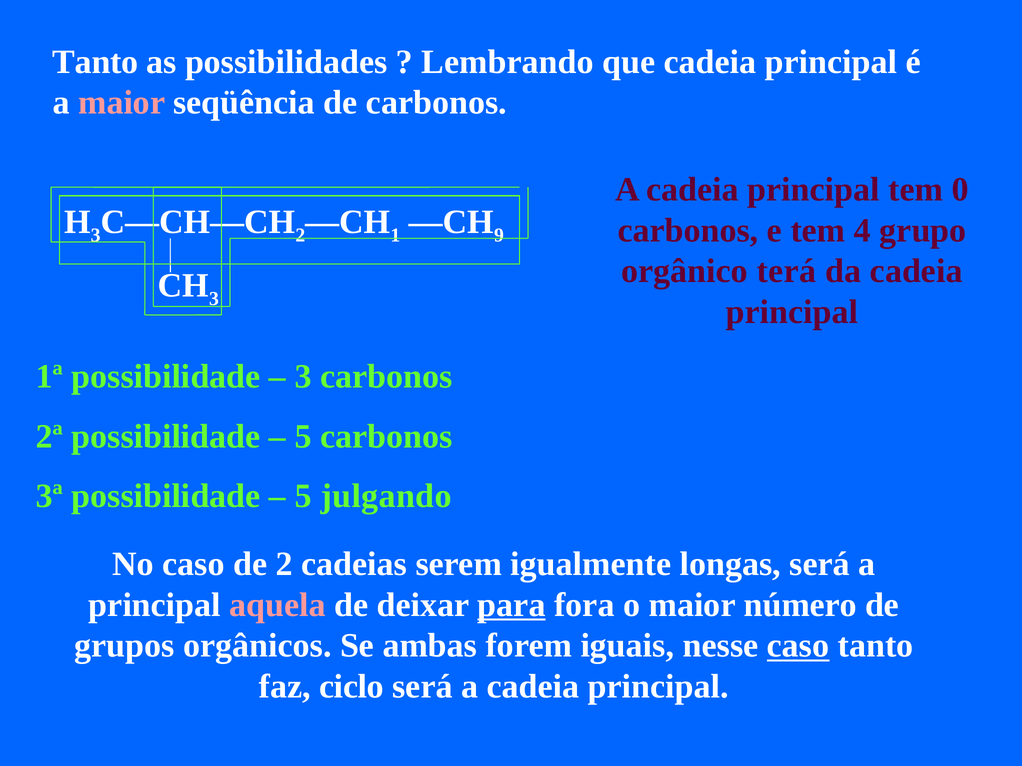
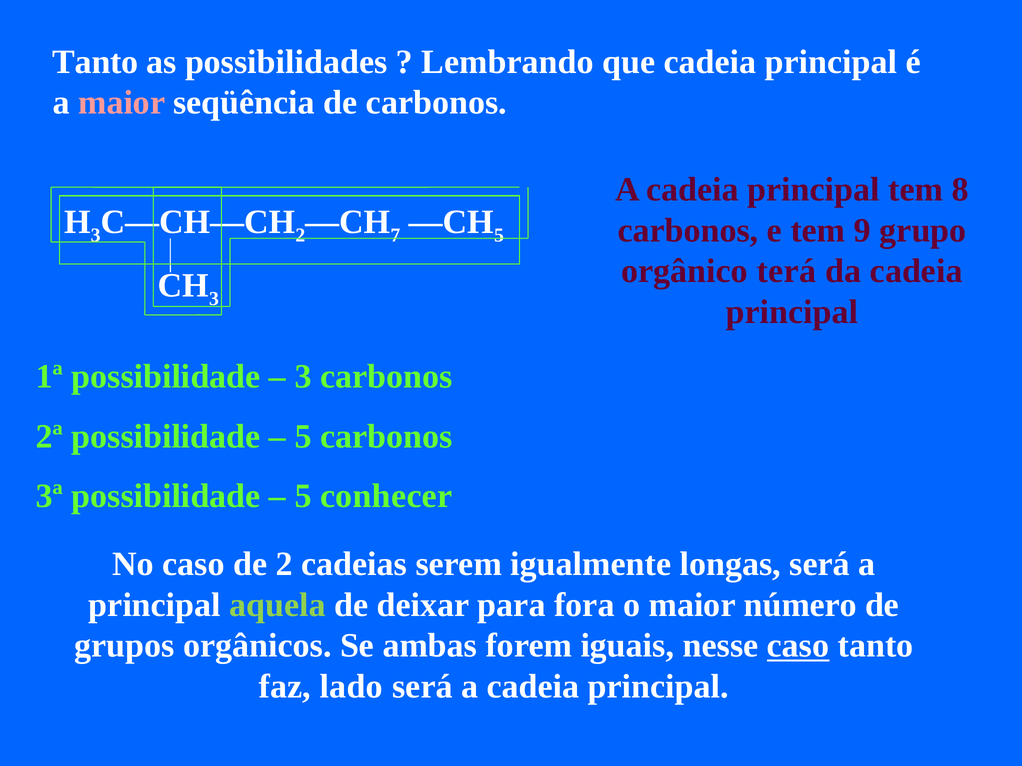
0: 0 -> 8
1: 1 -> 7
9 at (499, 235): 9 -> 5
4: 4 -> 9
julgando: julgando -> conhecer
aquela colour: pink -> light green
para underline: present -> none
ciclo: ciclo -> lado
